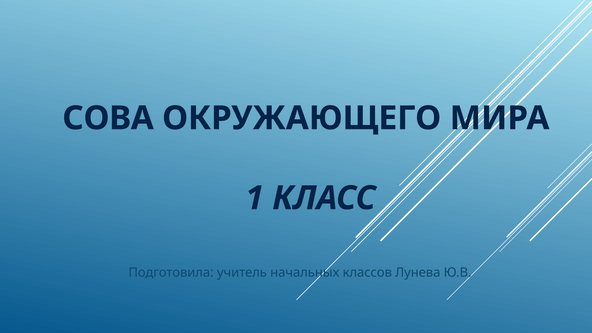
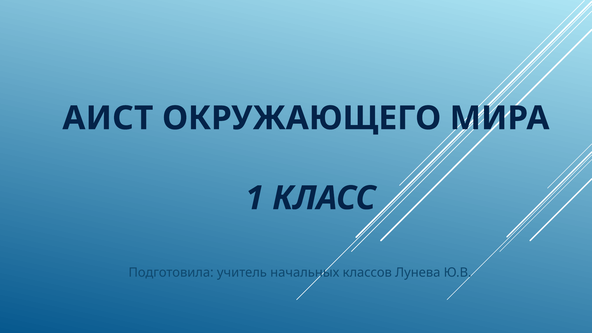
СОВА: СОВА -> АИСТ
